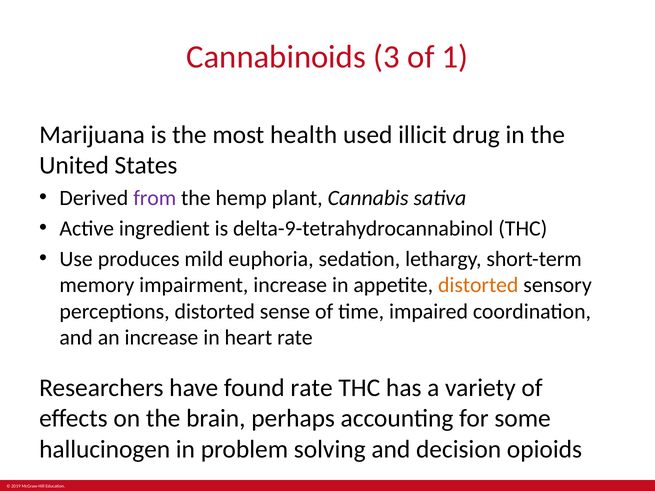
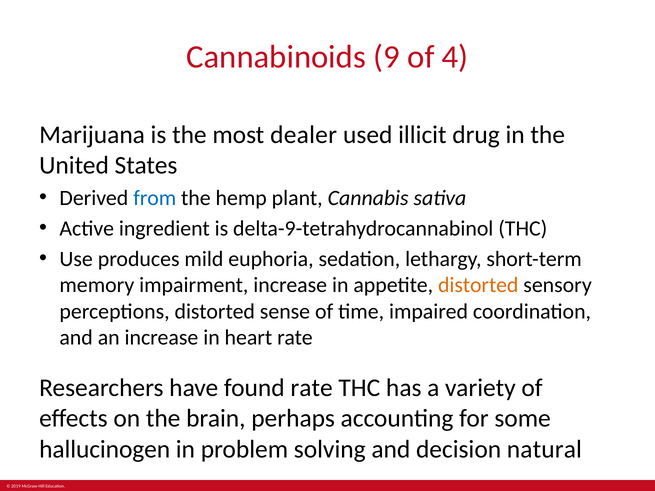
3: 3 -> 9
1: 1 -> 4
health: health -> dealer
from colour: purple -> blue
opioids: opioids -> natural
